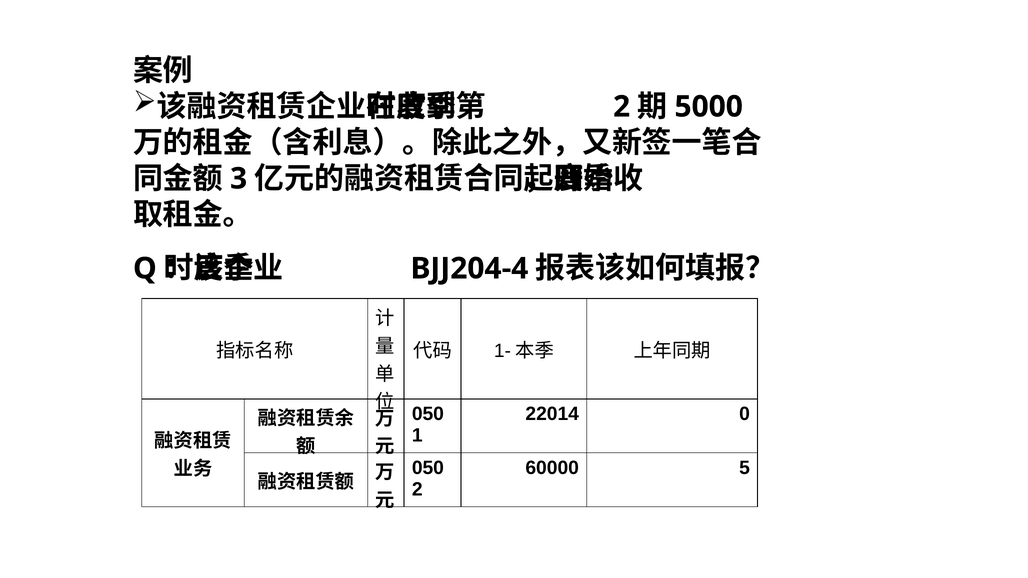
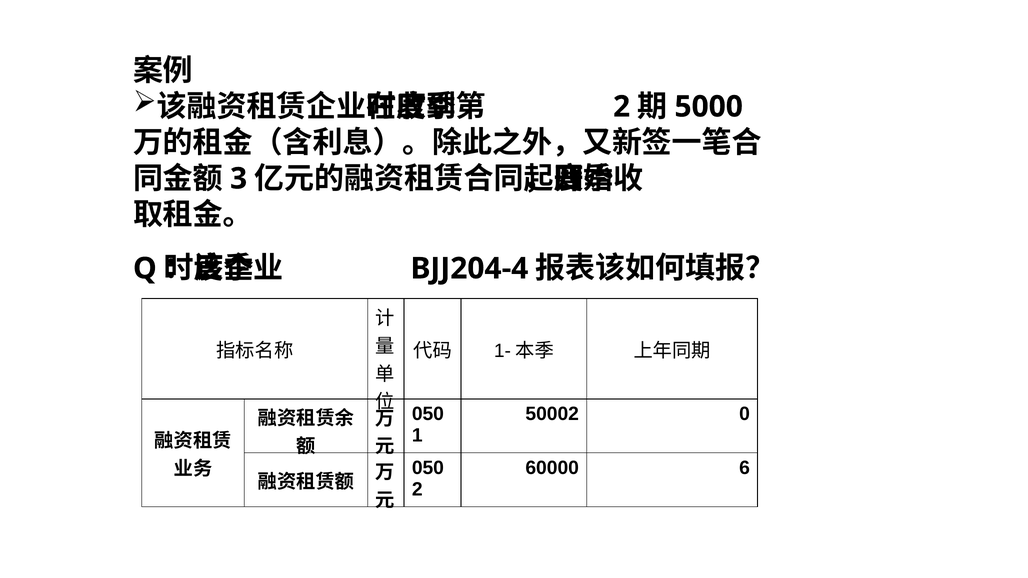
22014: 22014 -> 50002
5: 5 -> 6
